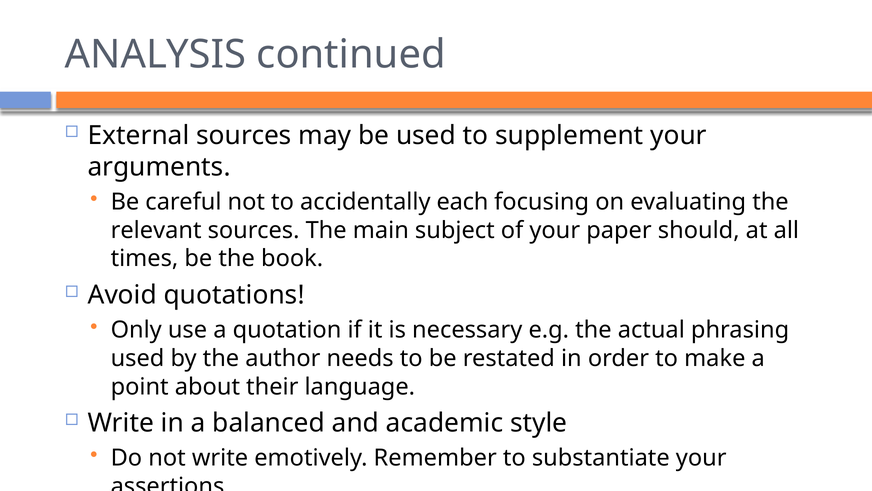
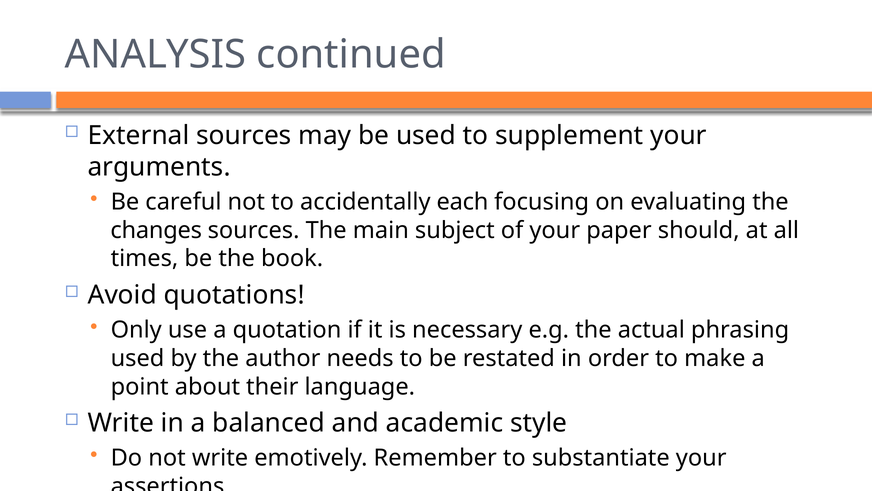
relevant: relevant -> changes
